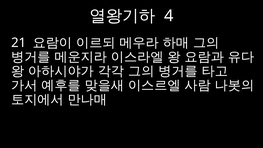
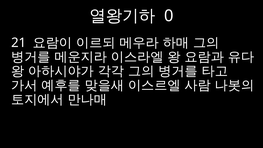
4: 4 -> 0
